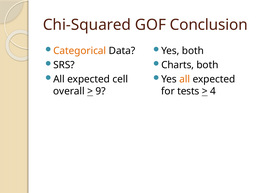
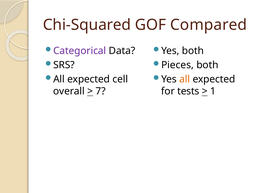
Conclusion: Conclusion -> Compared
Categorical colour: orange -> purple
Charts: Charts -> Pieces
9: 9 -> 7
4: 4 -> 1
